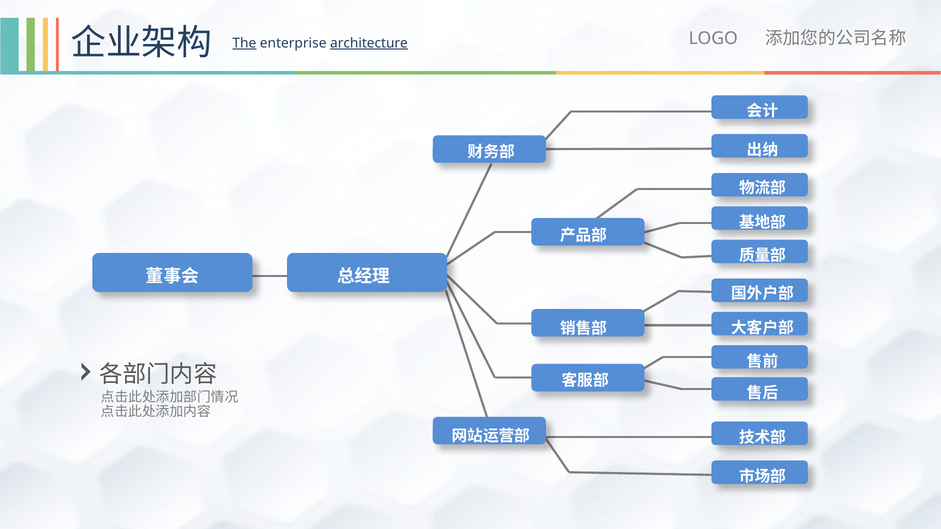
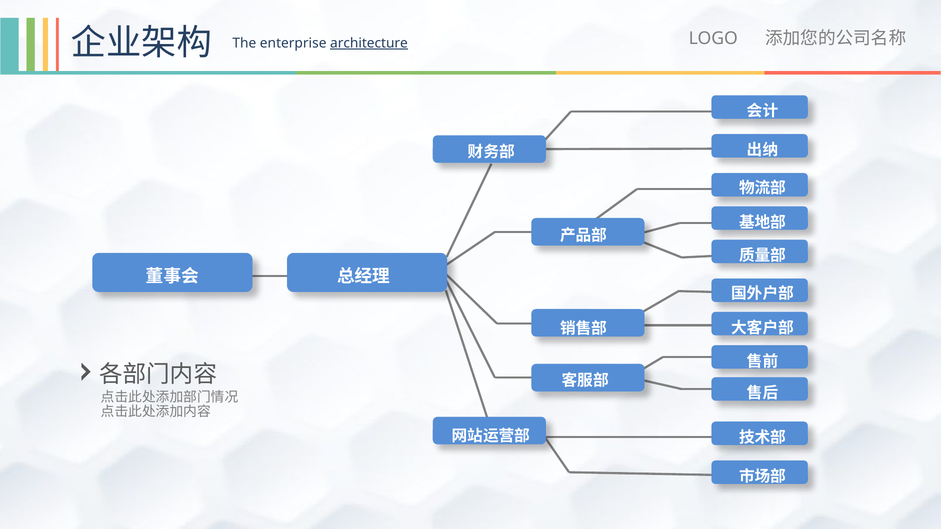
The underline: present -> none
